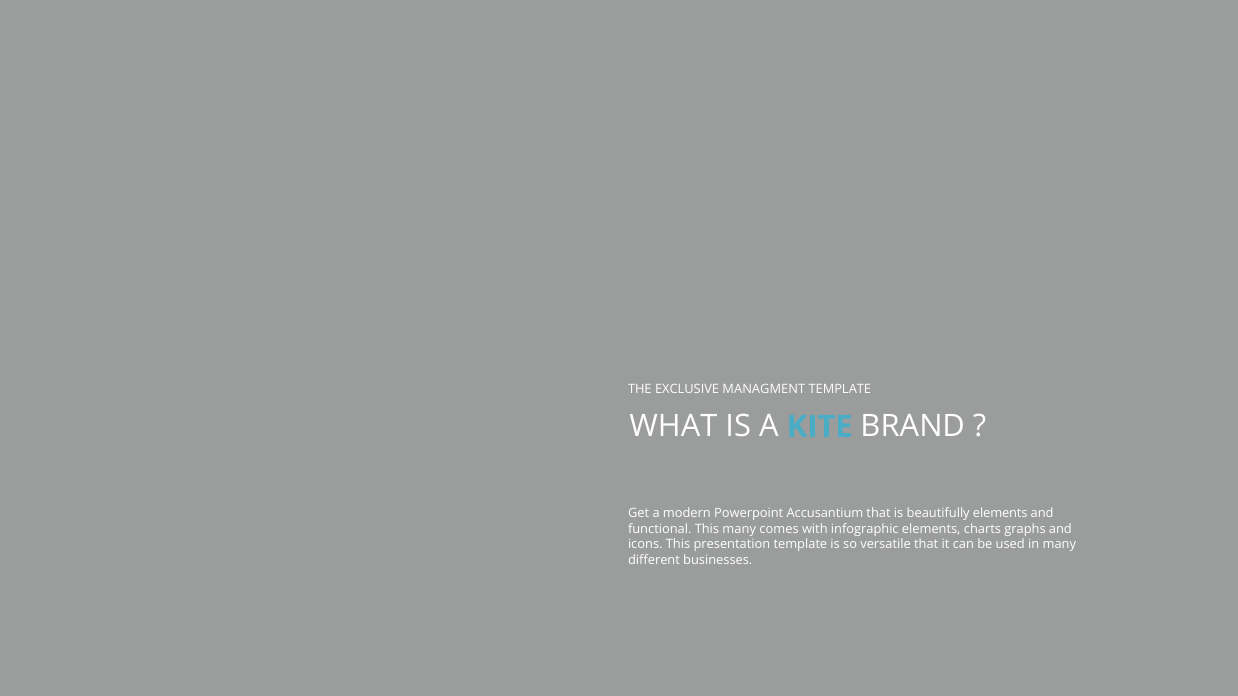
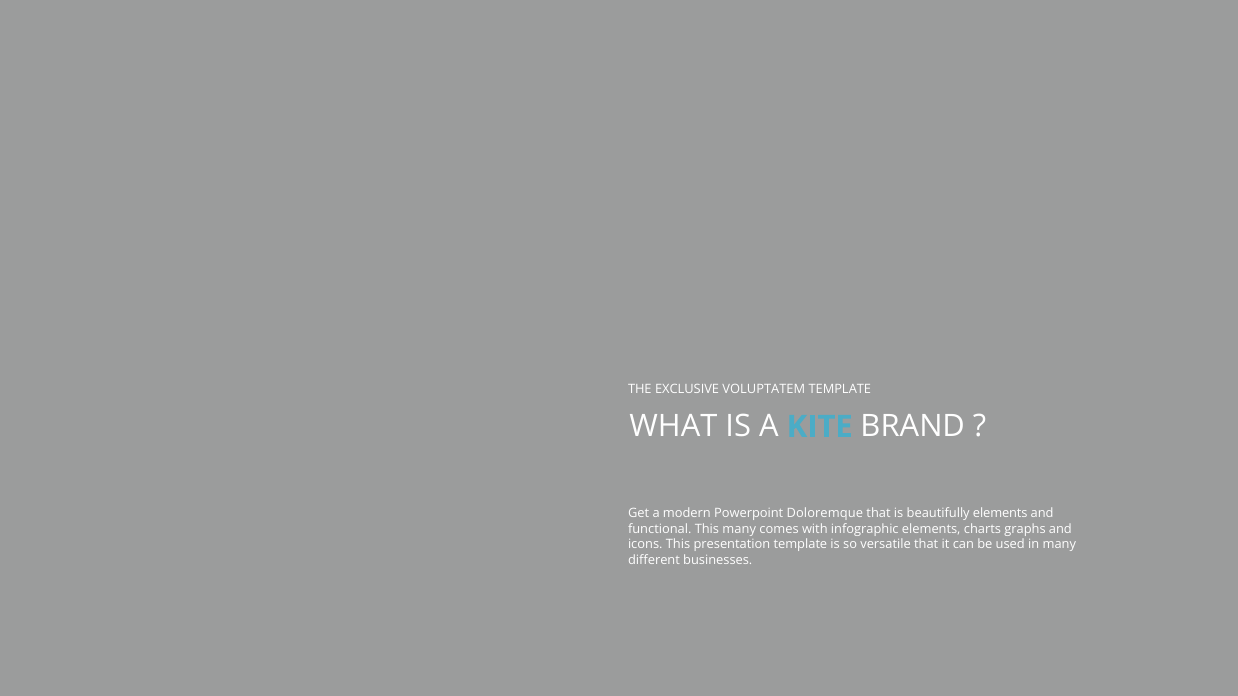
MANAGMENT: MANAGMENT -> VOLUPTATEM
Accusantium: Accusantium -> Doloremque
